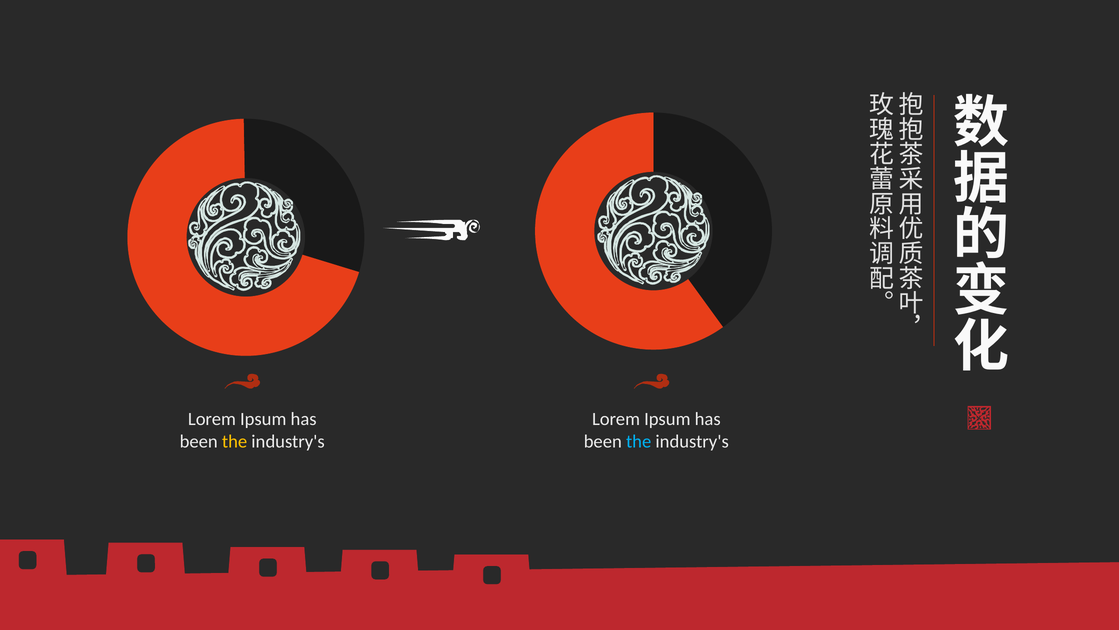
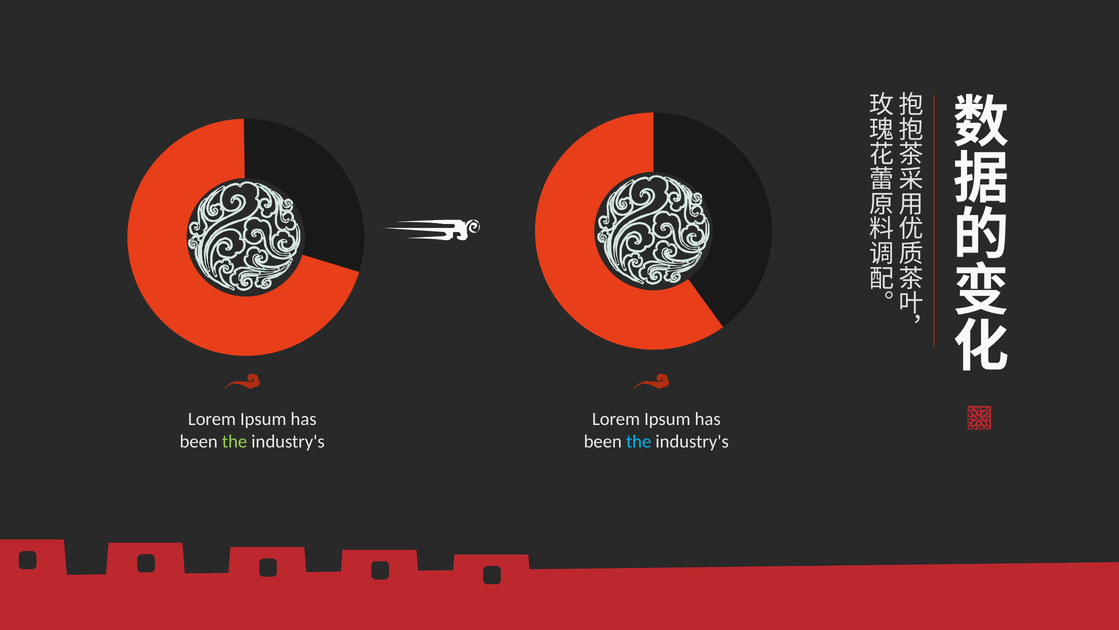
the at (235, 441) colour: yellow -> light green
